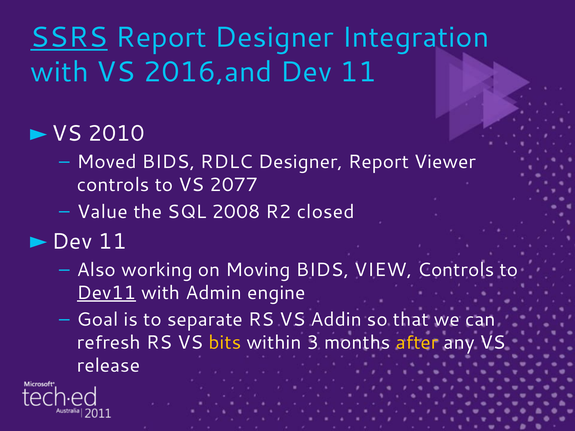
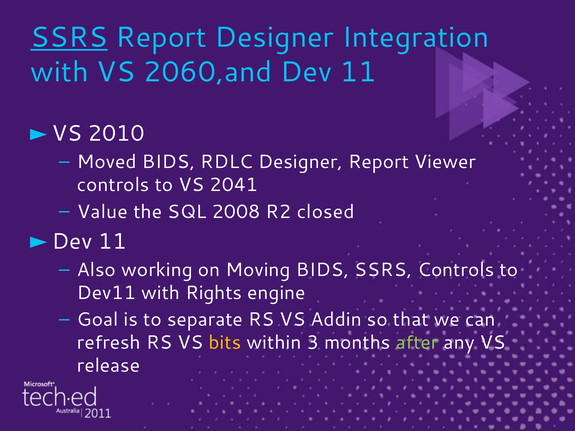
2016,and: 2016,and -> 2060,and
2077: 2077 -> 2041
BIDS VIEW: VIEW -> SSRS
Dev11 underline: present -> none
Admin: Admin -> Rights
after colour: yellow -> light green
